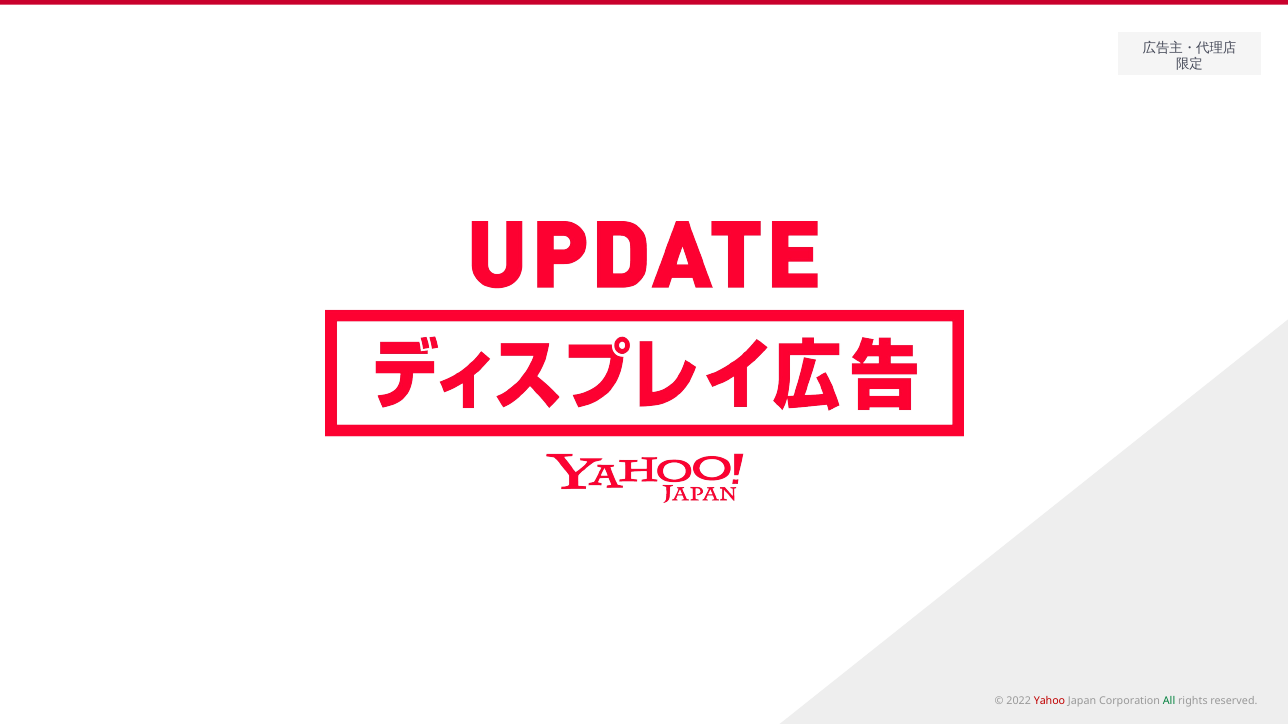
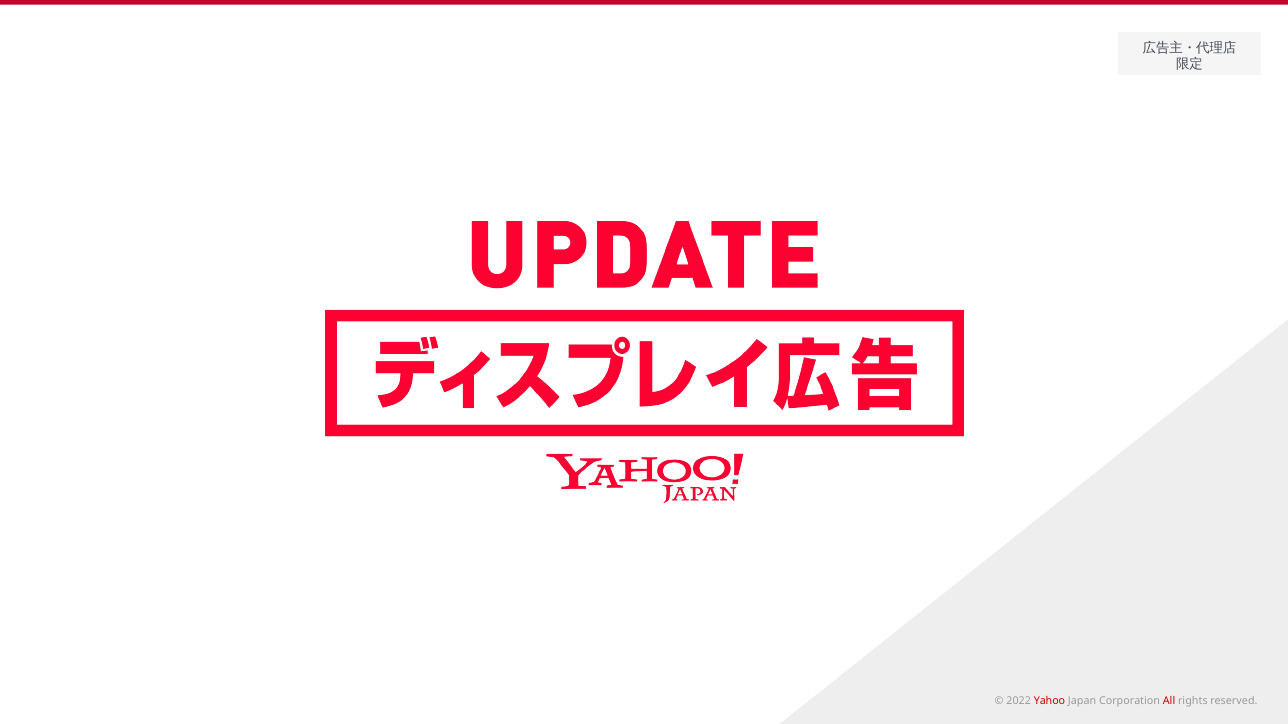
All colour: green -> red
